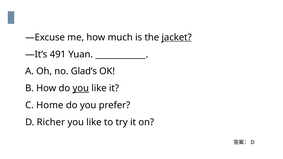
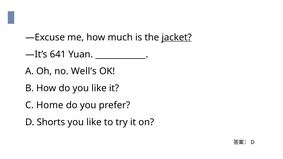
491: 491 -> 641
Glad’s: Glad’s -> Well’s
you at (81, 88) underline: present -> none
Richer: Richer -> Shorts
